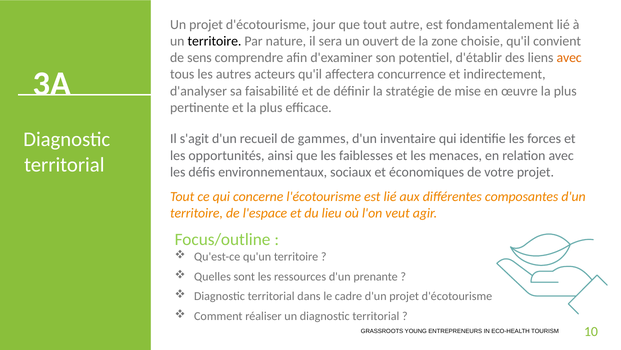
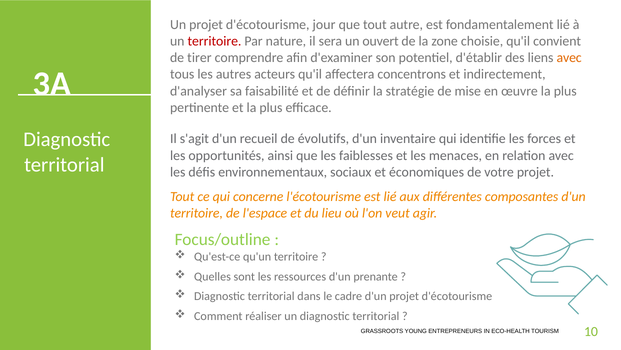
territoire at (214, 41) colour: black -> red
sens: sens -> tirer
concurrence: concurrence -> concentrons
gammes: gammes -> évolutifs
